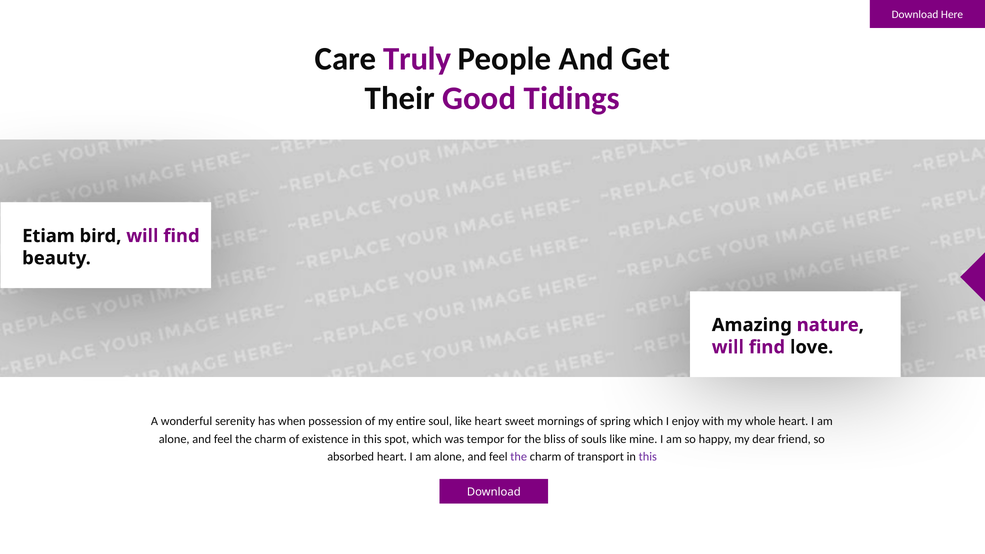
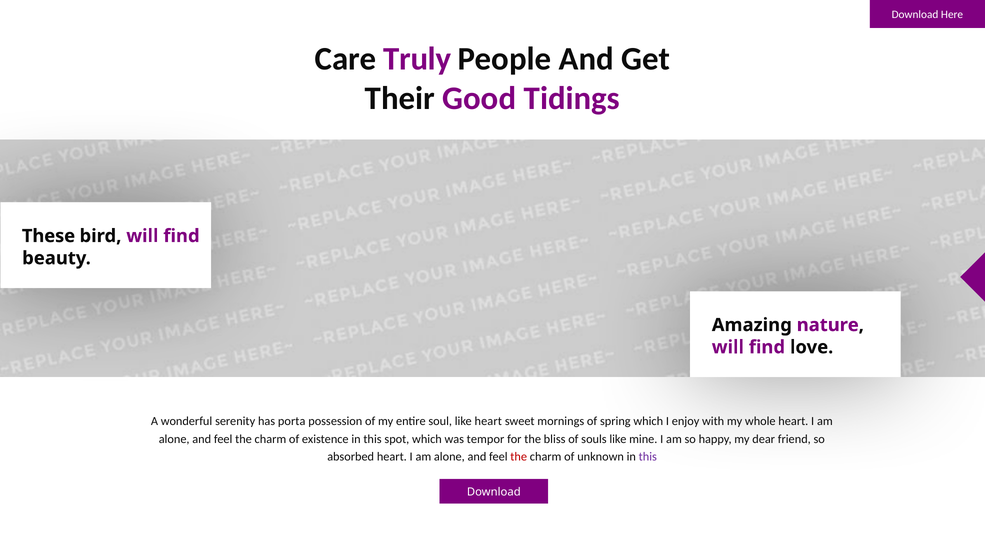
Etiam: Etiam -> These
when: when -> porta
the at (519, 457) colour: purple -> red
transport: transport -> unknown
